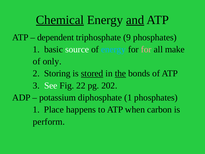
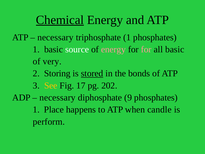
and underline: present -> none
dependent at (56, 37): dependent -> necessary
triphosphate 9: 9 -> 1
energy at (113, 49) colour: light blue -> pink
all make: make -> basic
only: only -> very
the underline: present -> none
See colour: white -> yellow
22: 22 -> 17
potassium at (58, 97): potassium -> necessary
diphosphate 1: 1 -> 9
carbon: carbon -> candle
